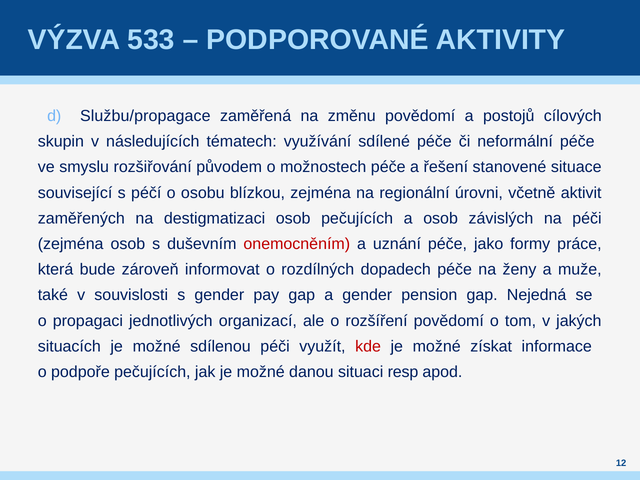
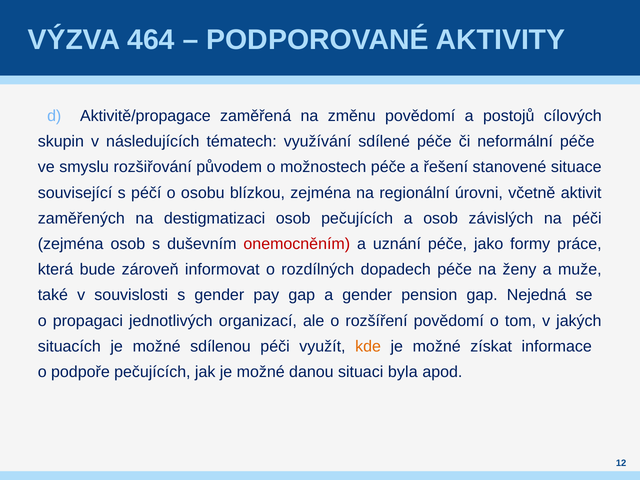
533: 533 -> 464
Službu/propagace: Službu/propagace -> Aktivitě/propagace
kde colour: red -> orange
resp: resp -> byla
